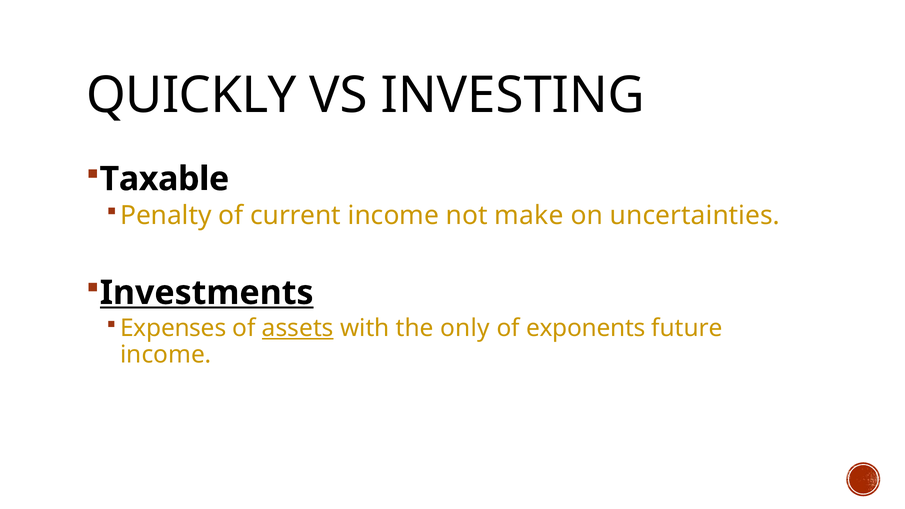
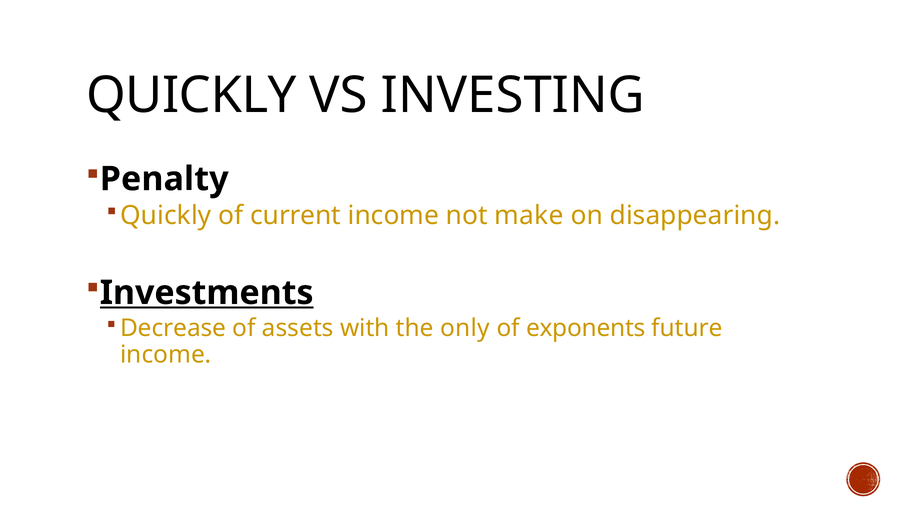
Taxable: Taxable -> Penalty
Penalty at (166, 215): Penalty -> Quickly
uncertainties: uncertainties -> disappearing
Expenses: Expenses -> Decrease
assets underline: present -> none
